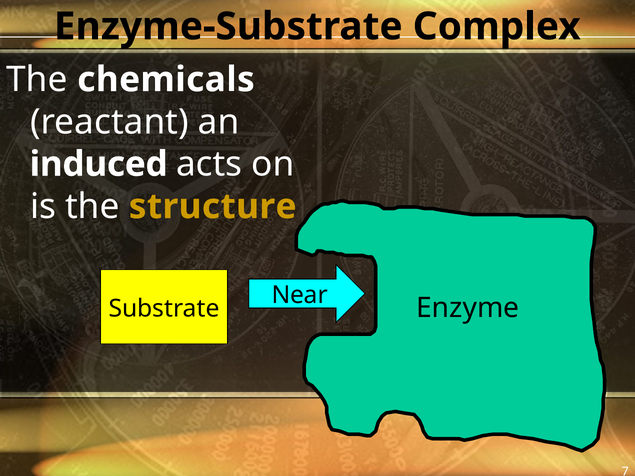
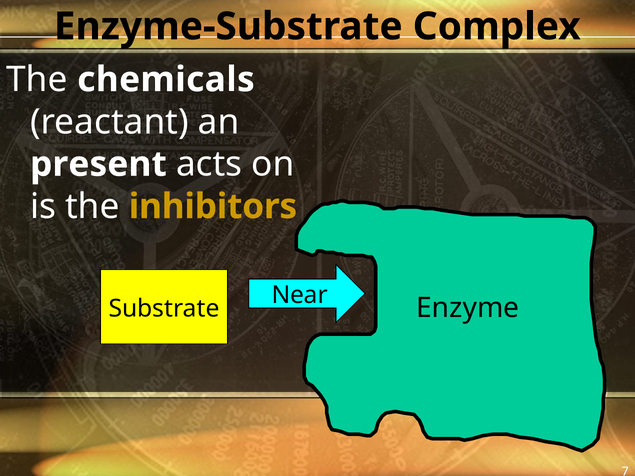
induced: induced -> present
structure: structure -> inhibitors
